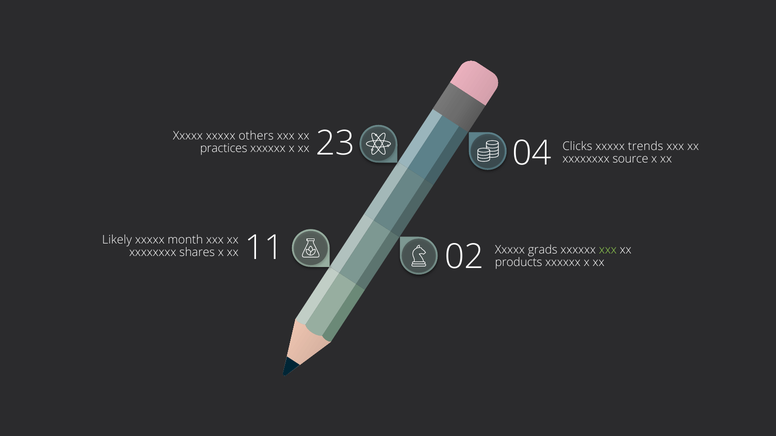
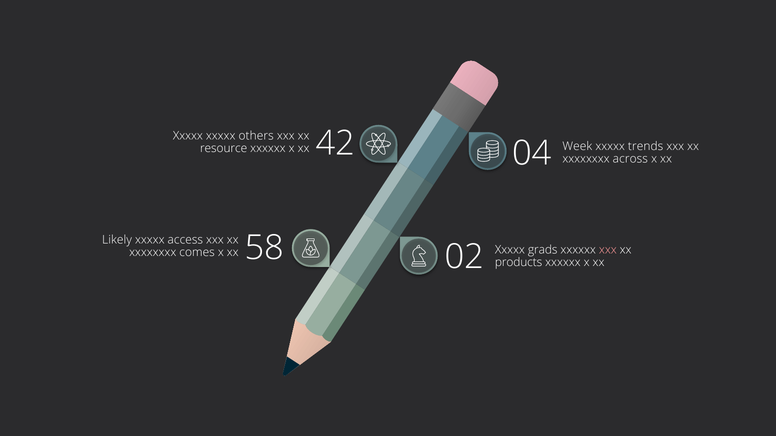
Clicks: Clicks -> Week
practices: practices -> resource
23: 23 -> 42
source: source -> across
month: month -> access
xxx at (608, 250) colour: light green -> pink
shares: shares -> comes
11: 11 -> 58
